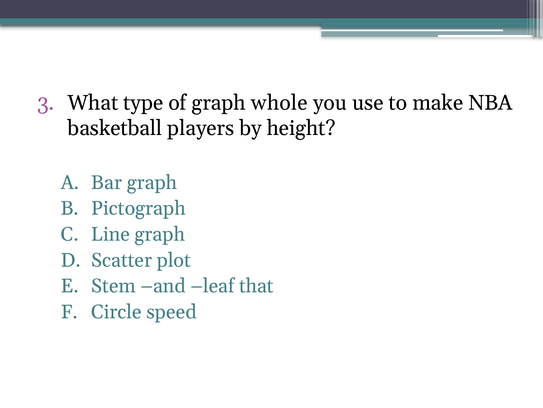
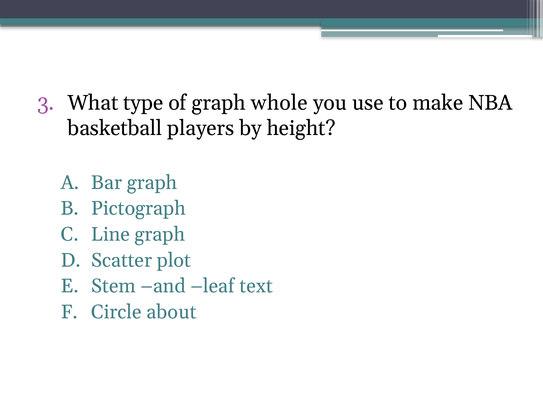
that: that -> text
speed: speed -> about
